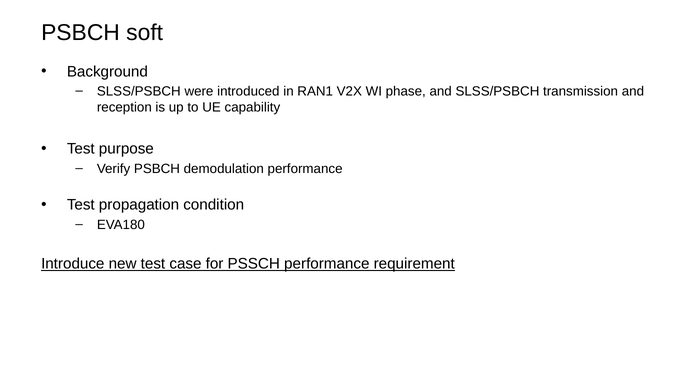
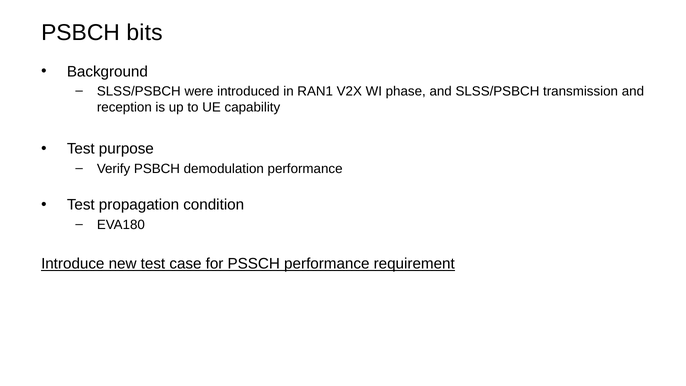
soft: soft -> bits
